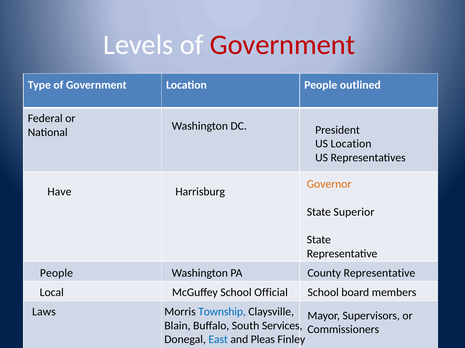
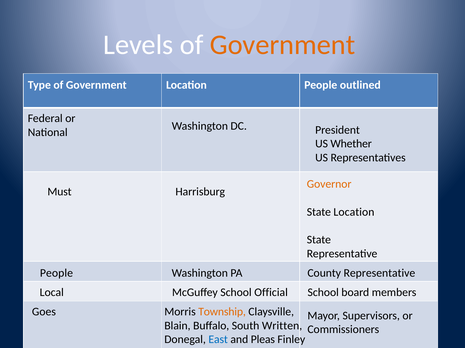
Government at (283, 45) colour: red -> orange
US Location: Location -> Whether
Have: Have -> Must
State Superior: Superior -> Location
Laws: Laws -> Goes
Township colour: blue -> orange
Services: Services -> Written
